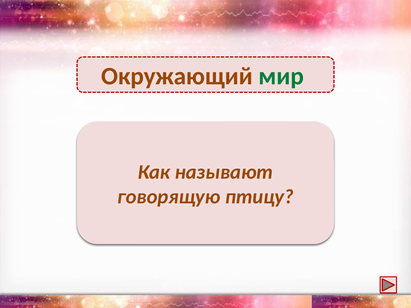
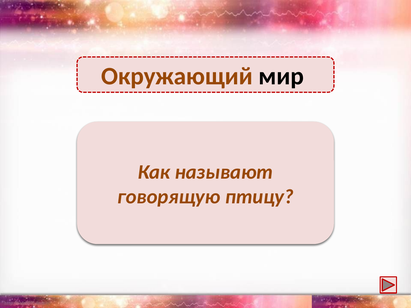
мир colour: green -> black
